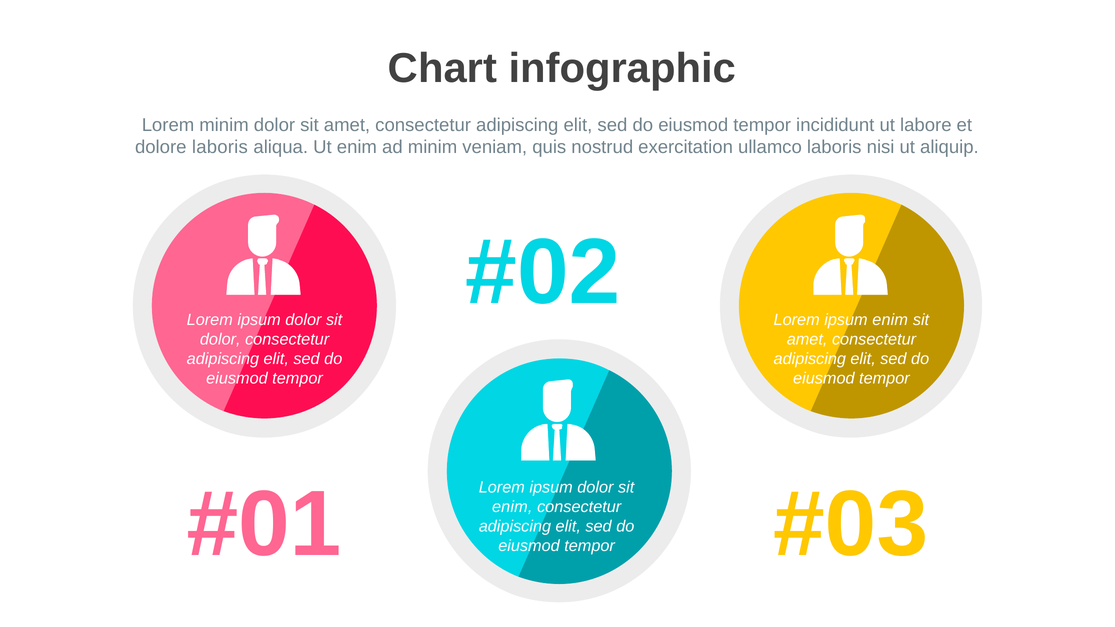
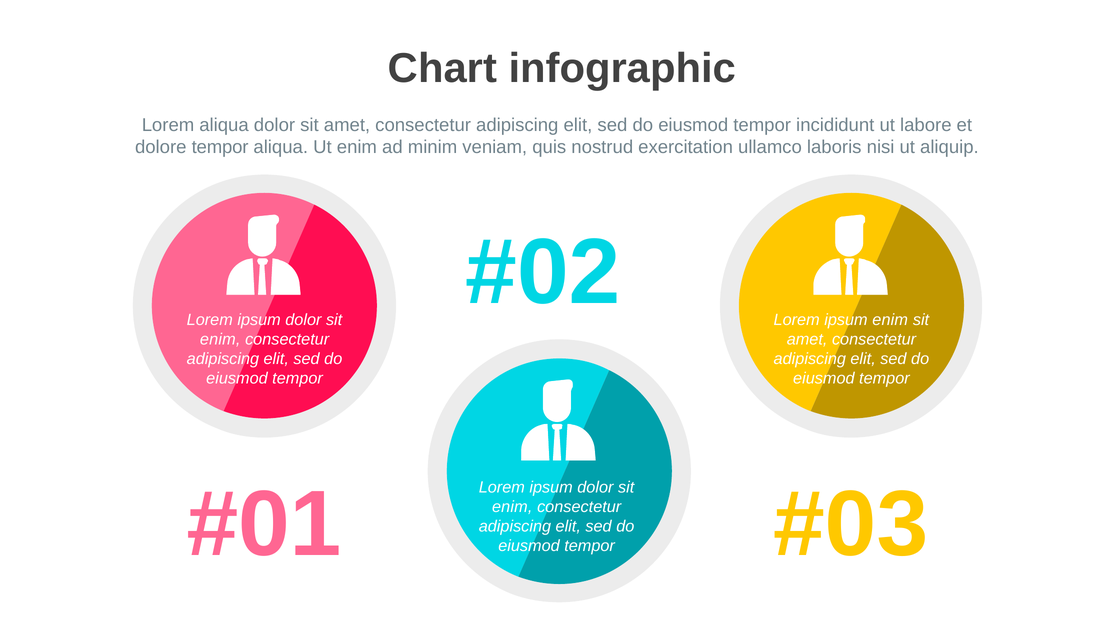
Lorem minim: minim -> aliqua
dolore laboris: laboris -> tempor
dolor at (220, 339): dolor -> enim
